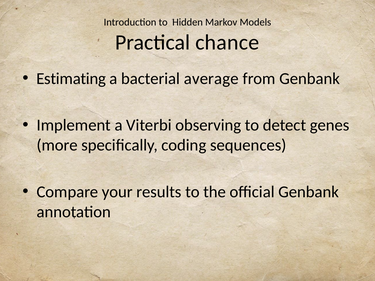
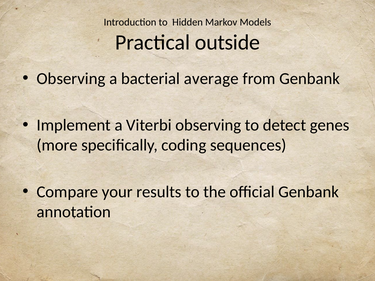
chance: chance -> outside
Estimating at (71, 79): Estimating -> Observing
